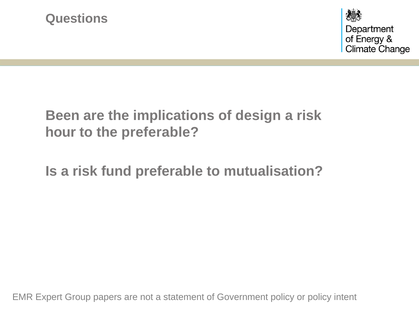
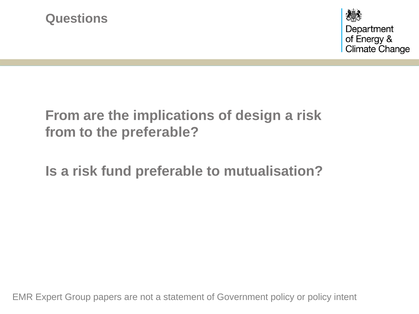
Been at (62, 116): Been -> From
hour at (61, 132): hour -> from
